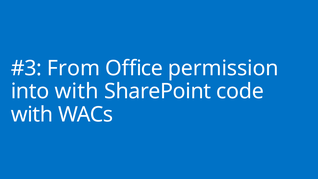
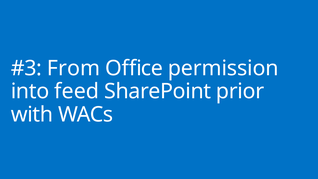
into with: with -> feed
code: code -> prior
